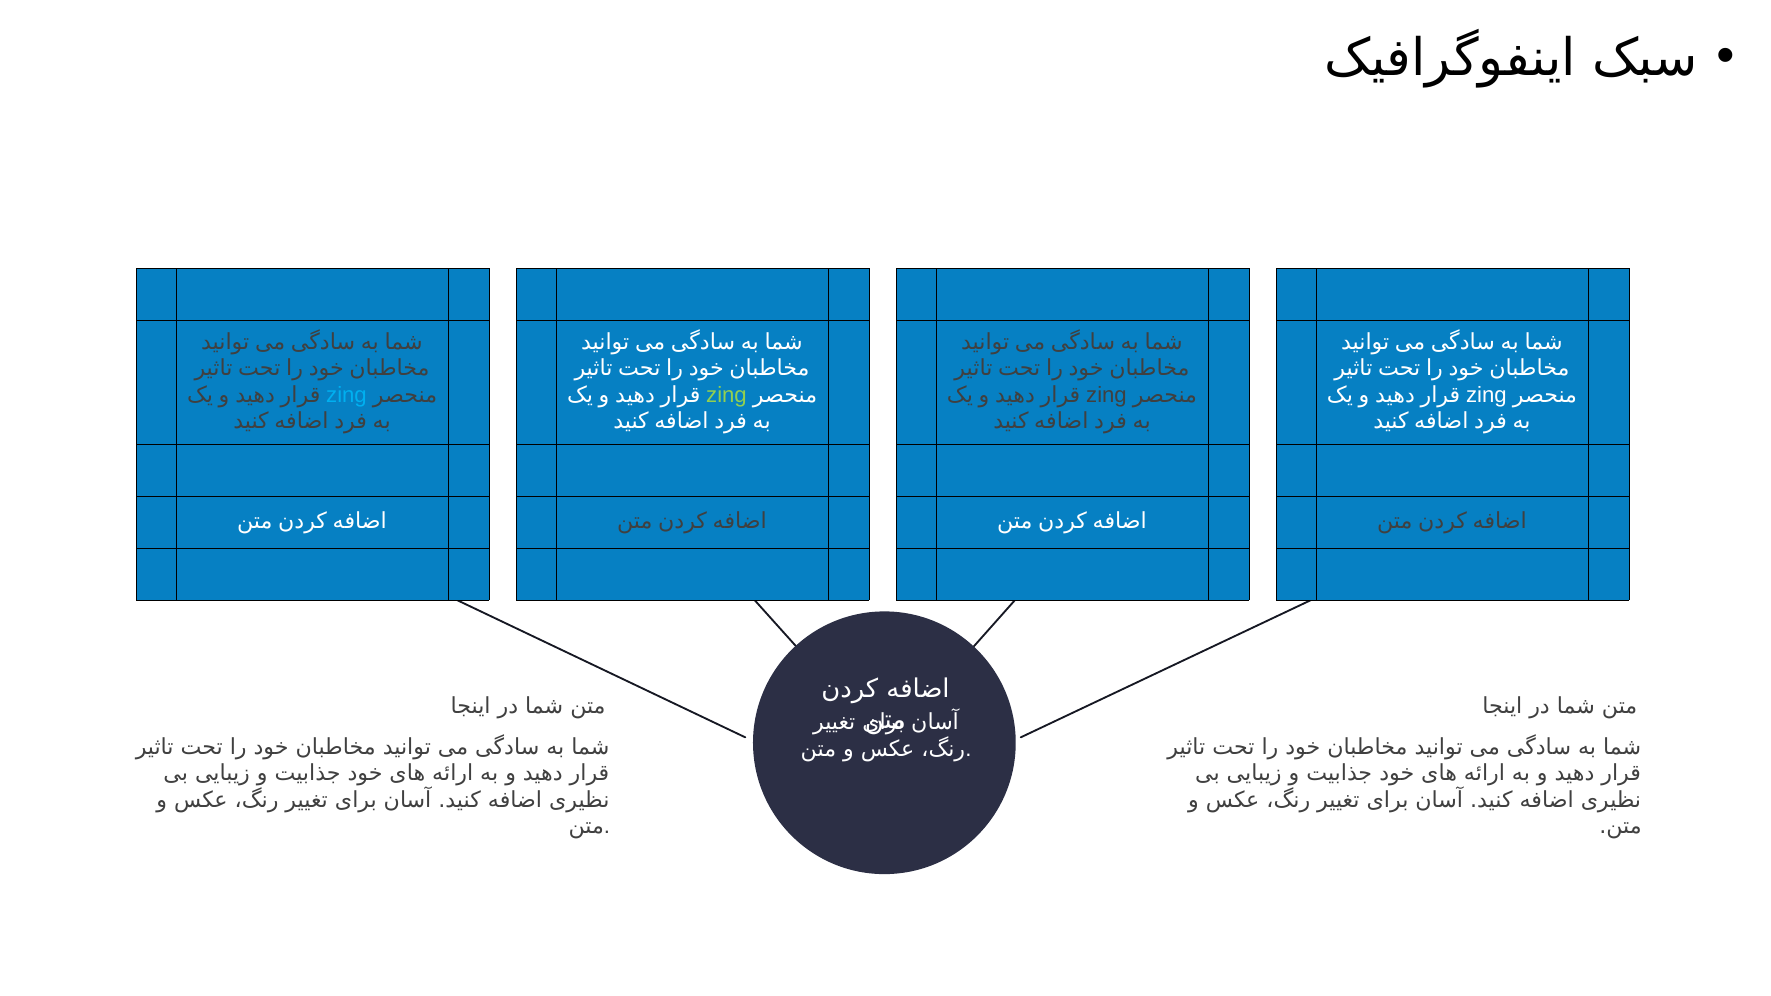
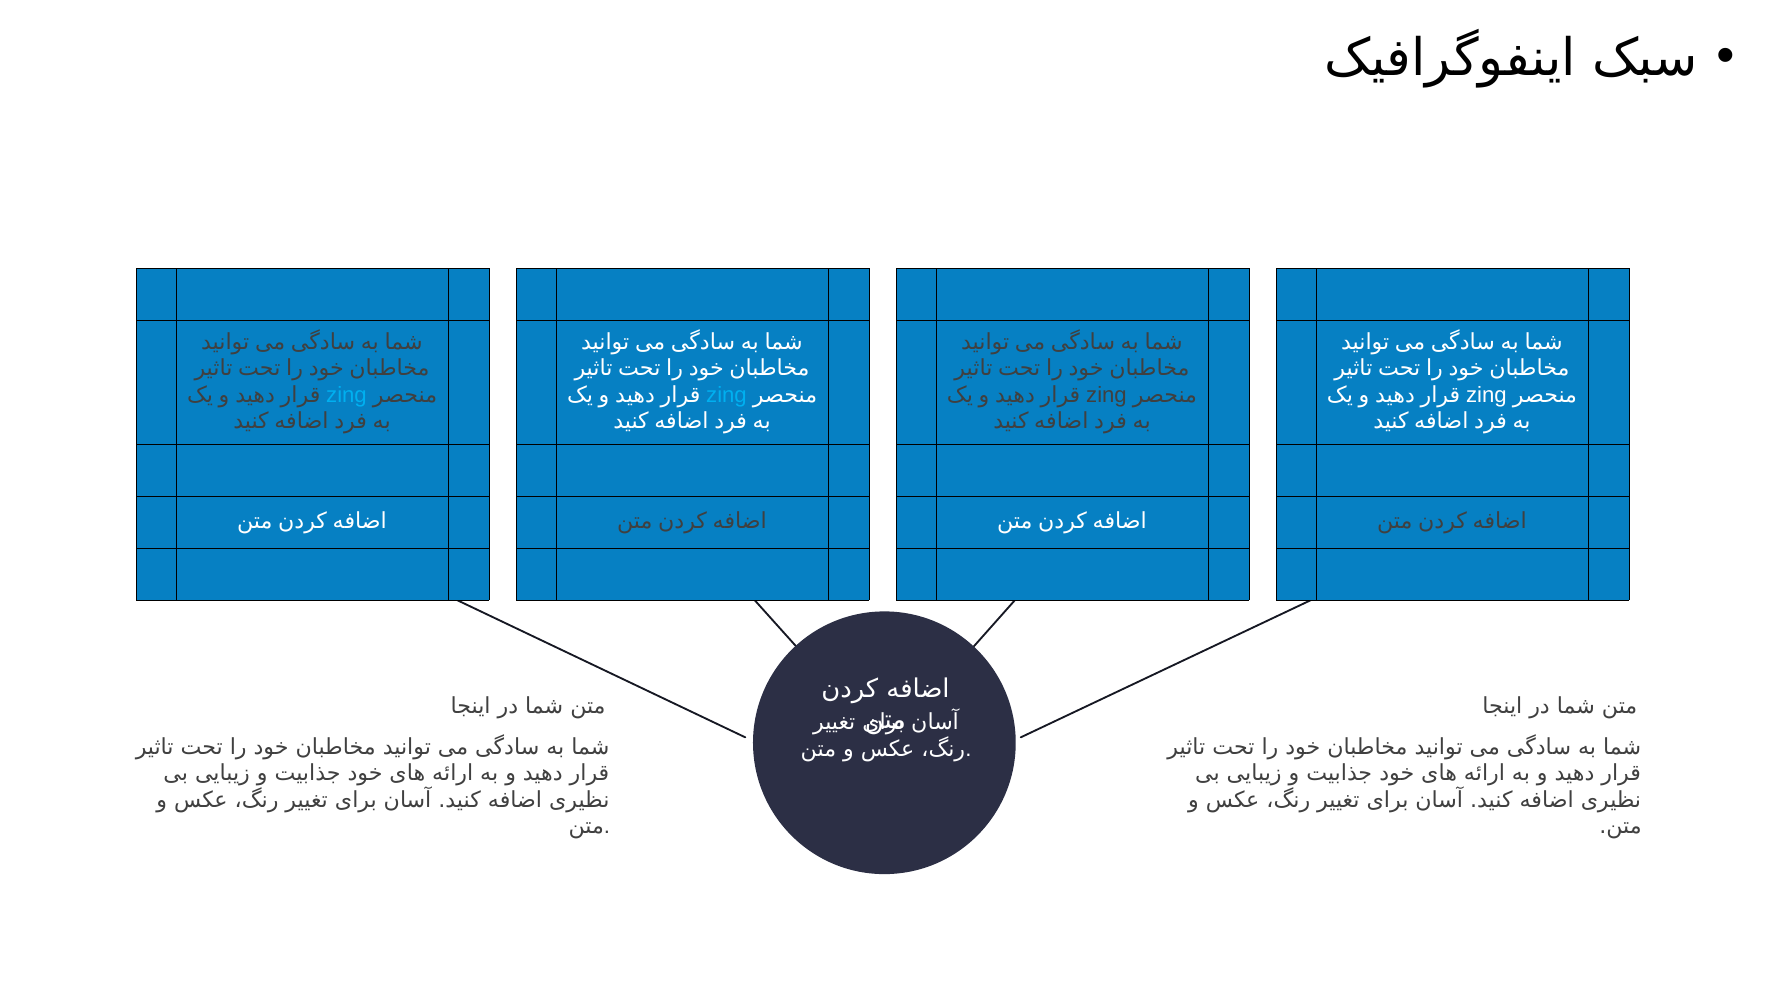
zing at (726, 395) colour: light green -> light blue
